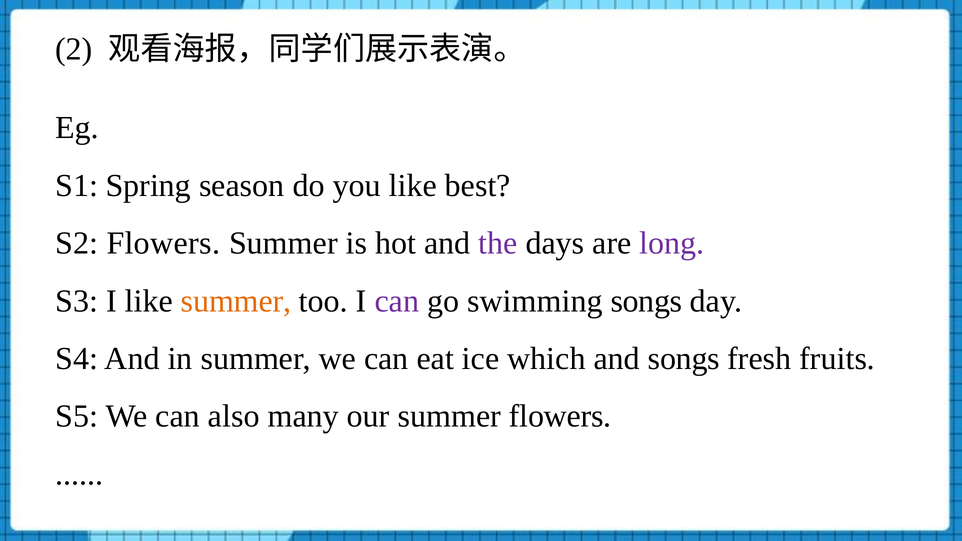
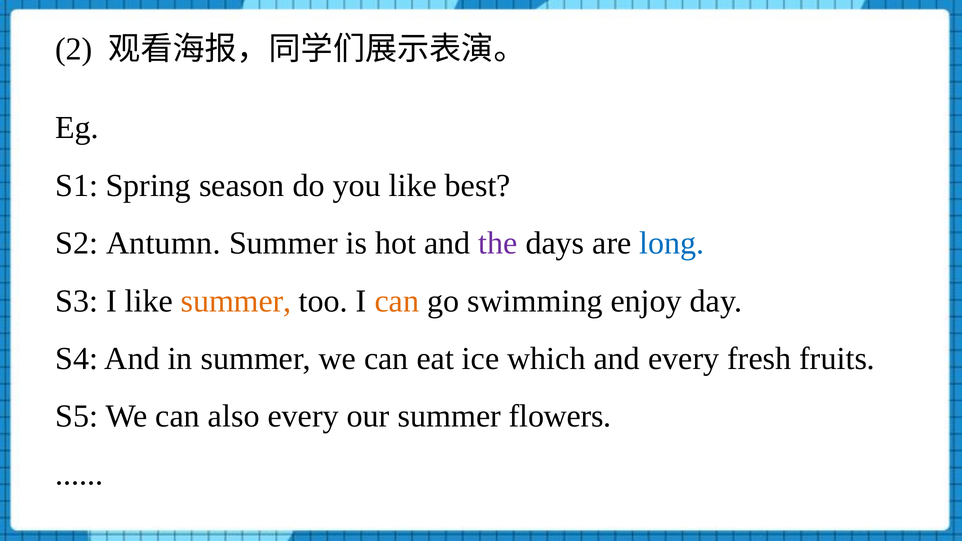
S2 Flowers: Flowers -> Antumn
long colour: purple -> blue
can at (397, 301) colour: purple -> orange
swimming songs: songs -> enjoy
and songs: songs -> every
also many: many -> every
